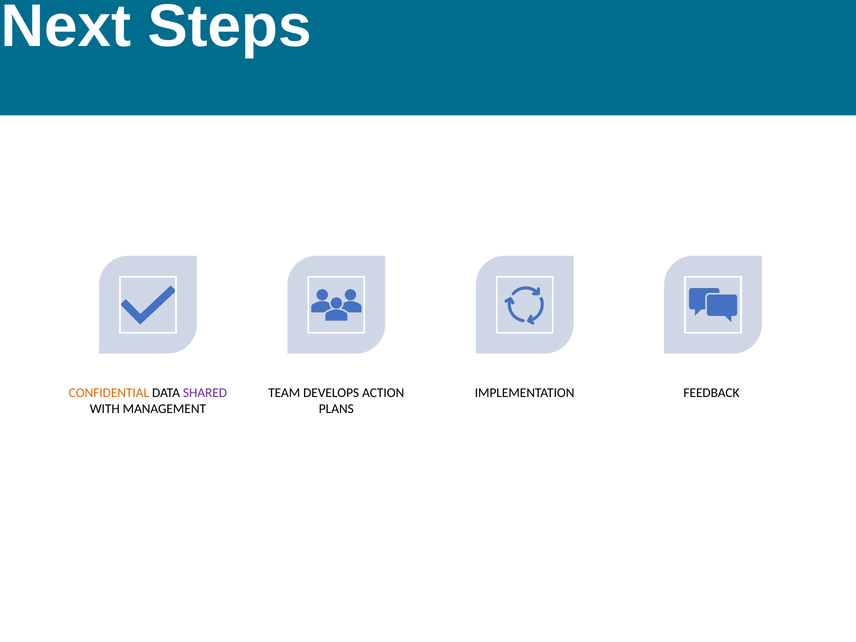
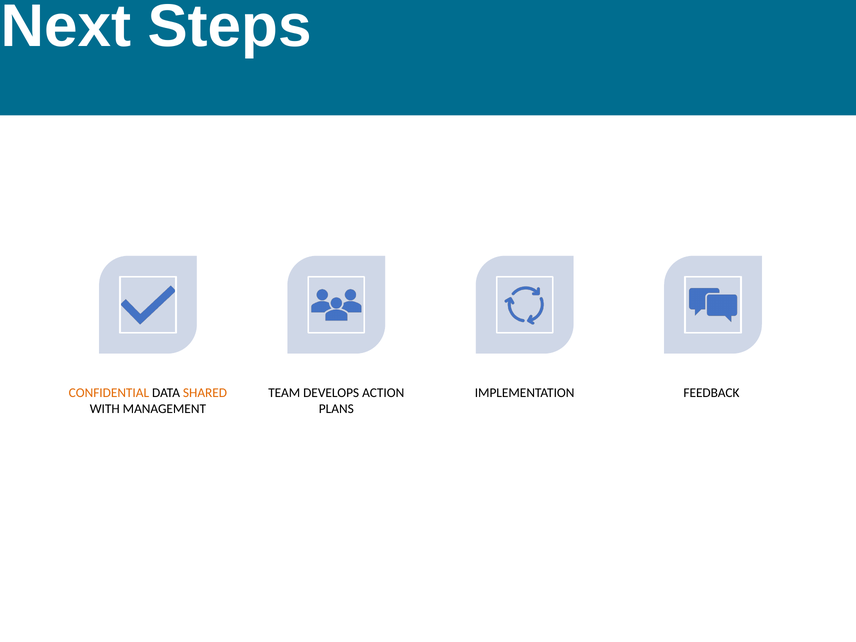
SHARED colour: purple -> orange
